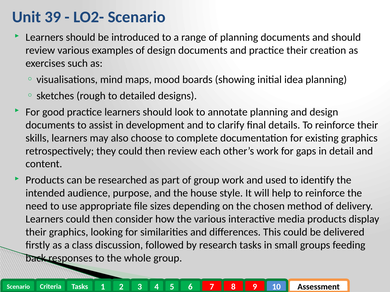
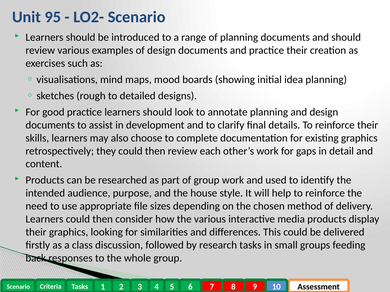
39: 39 -> 95
